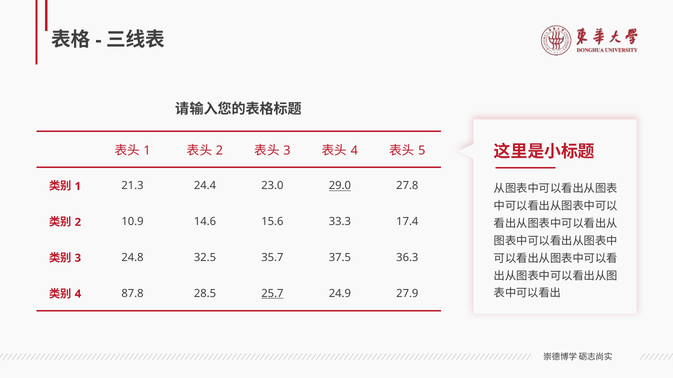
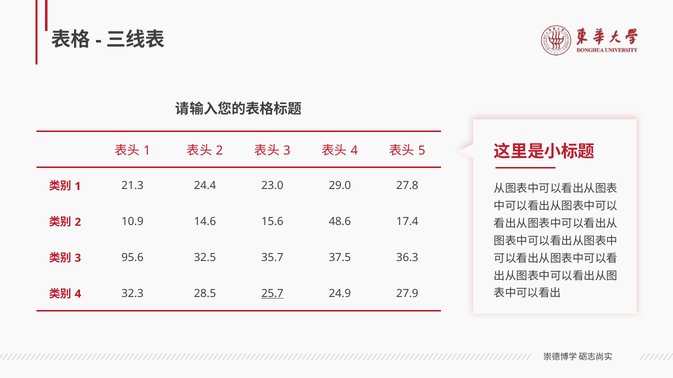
29.0 underline: present -> none
33.3: 33.3 -> 48.6
24.8: 24.8 -> 95.6
87.8: 87.8 -> 32.3
